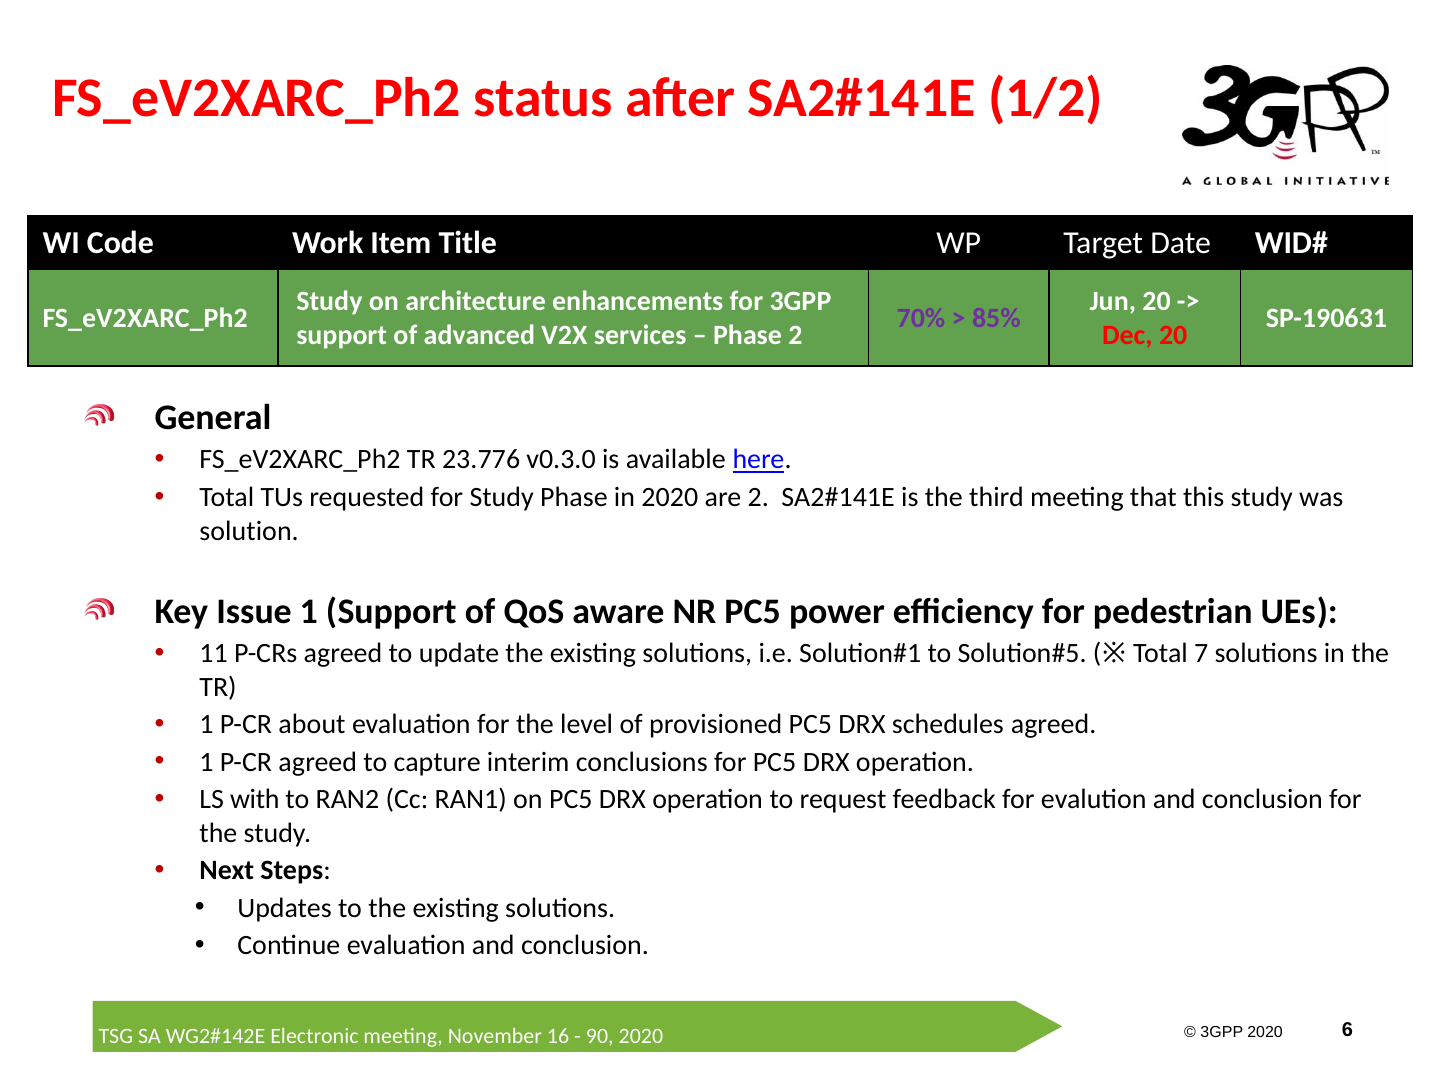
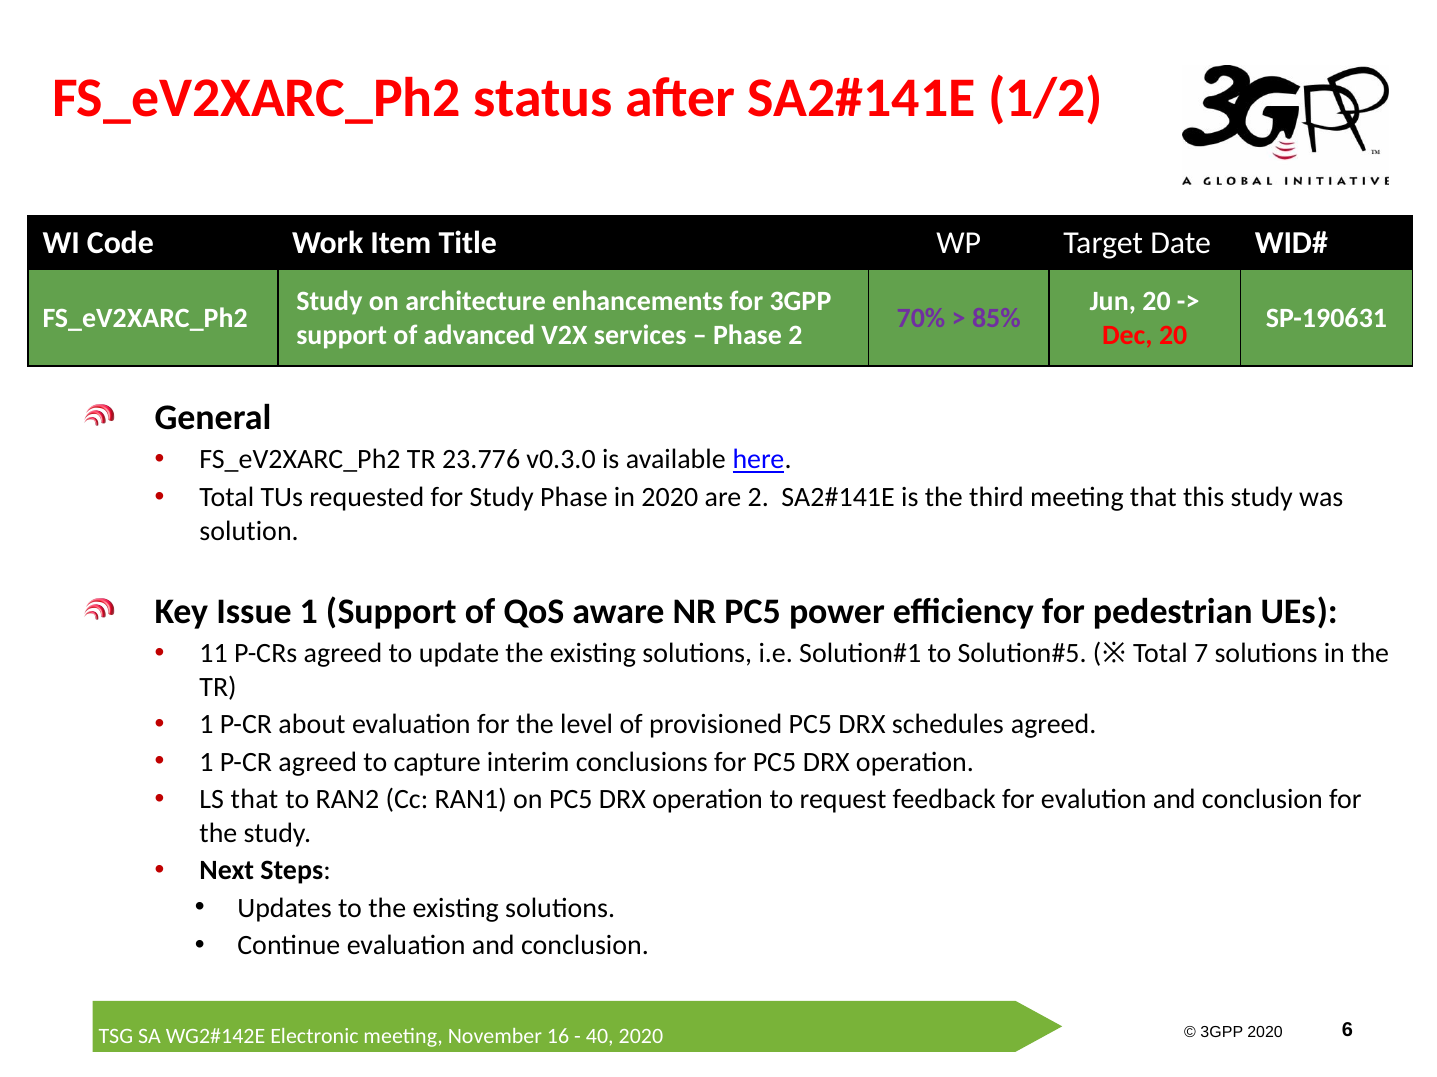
LS with: with -> that
90: 90 -> 40
